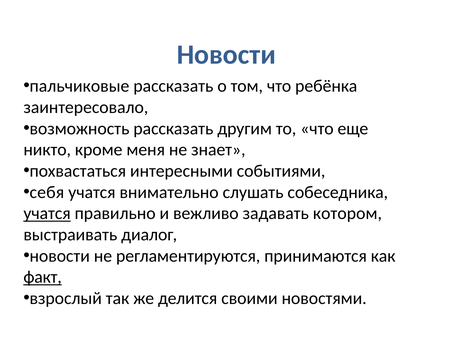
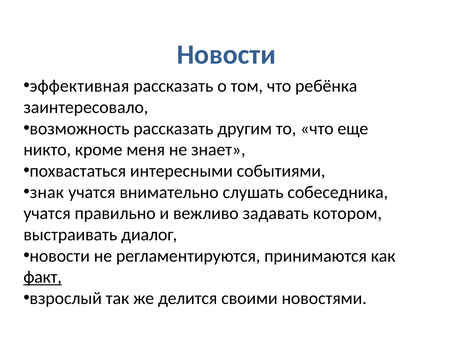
пальчиковые: пальчиковые -> эффективная
себя: себя -> знак
учатся at (47, 214) underline: present -> none
